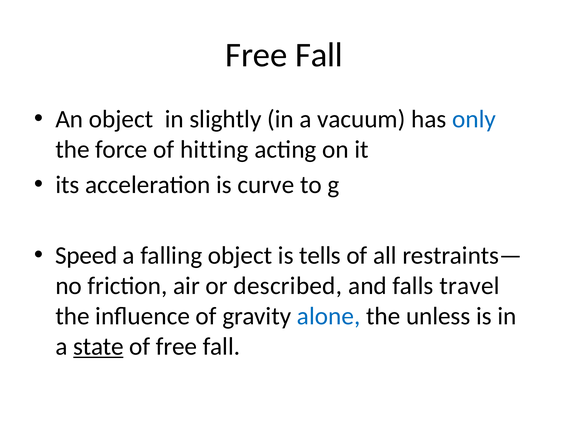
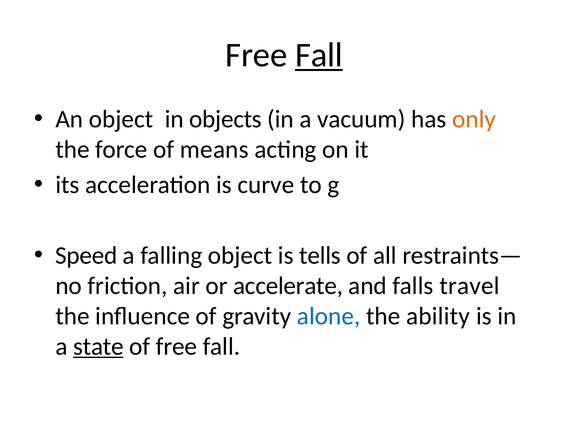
Fall at (319, 55) underline: none -> present
slightly: slightly -> objects
only colour: blue -> orange
hitting: hitting -> means
described: described -> accelerate
unless: unless -> ability
